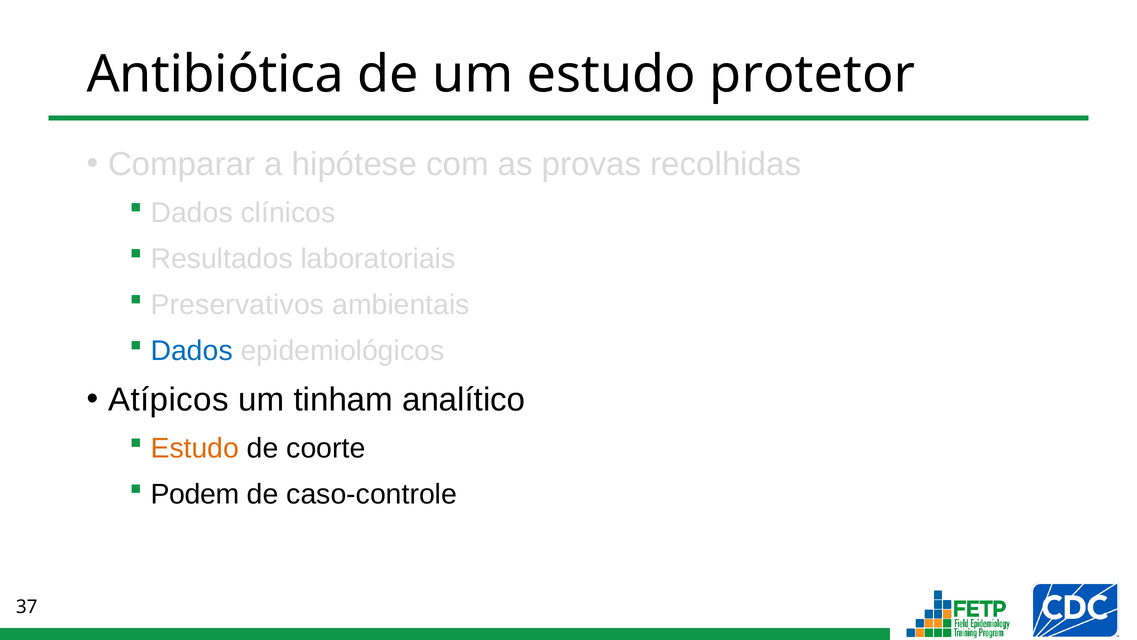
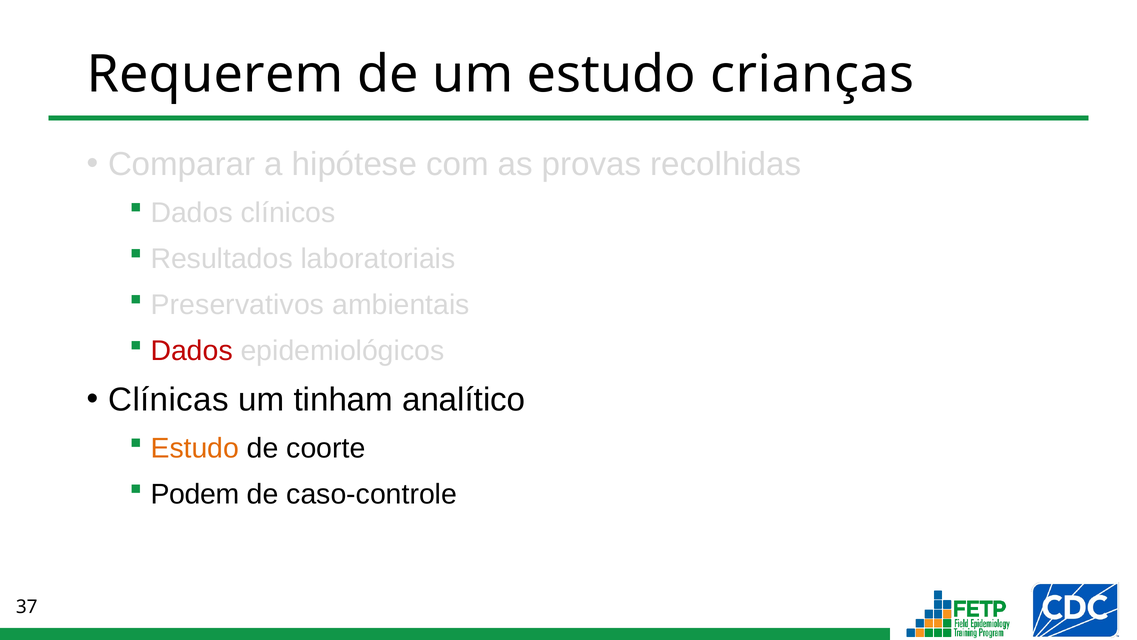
Antibiótica: Antibiótica -> Requerem
protetor: protetor -> crianças
Dados at (192, 351) colour: blue -> red
Atípicos: Atípicos -> Clínicas
